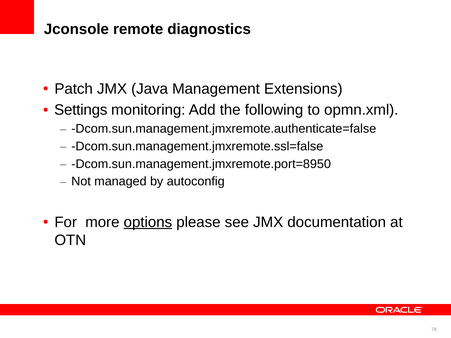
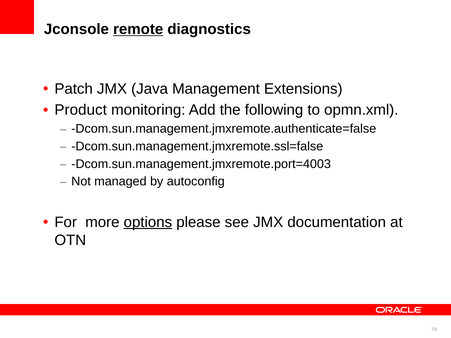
remote underline: none -> present
Settings: Settings -> Product
Dcom.sun.management.jmxremote.port=8950: Dcom.sun.management.jmxremote.port=8950 -> Dcom.sun.management.jmxremote.port=4003
